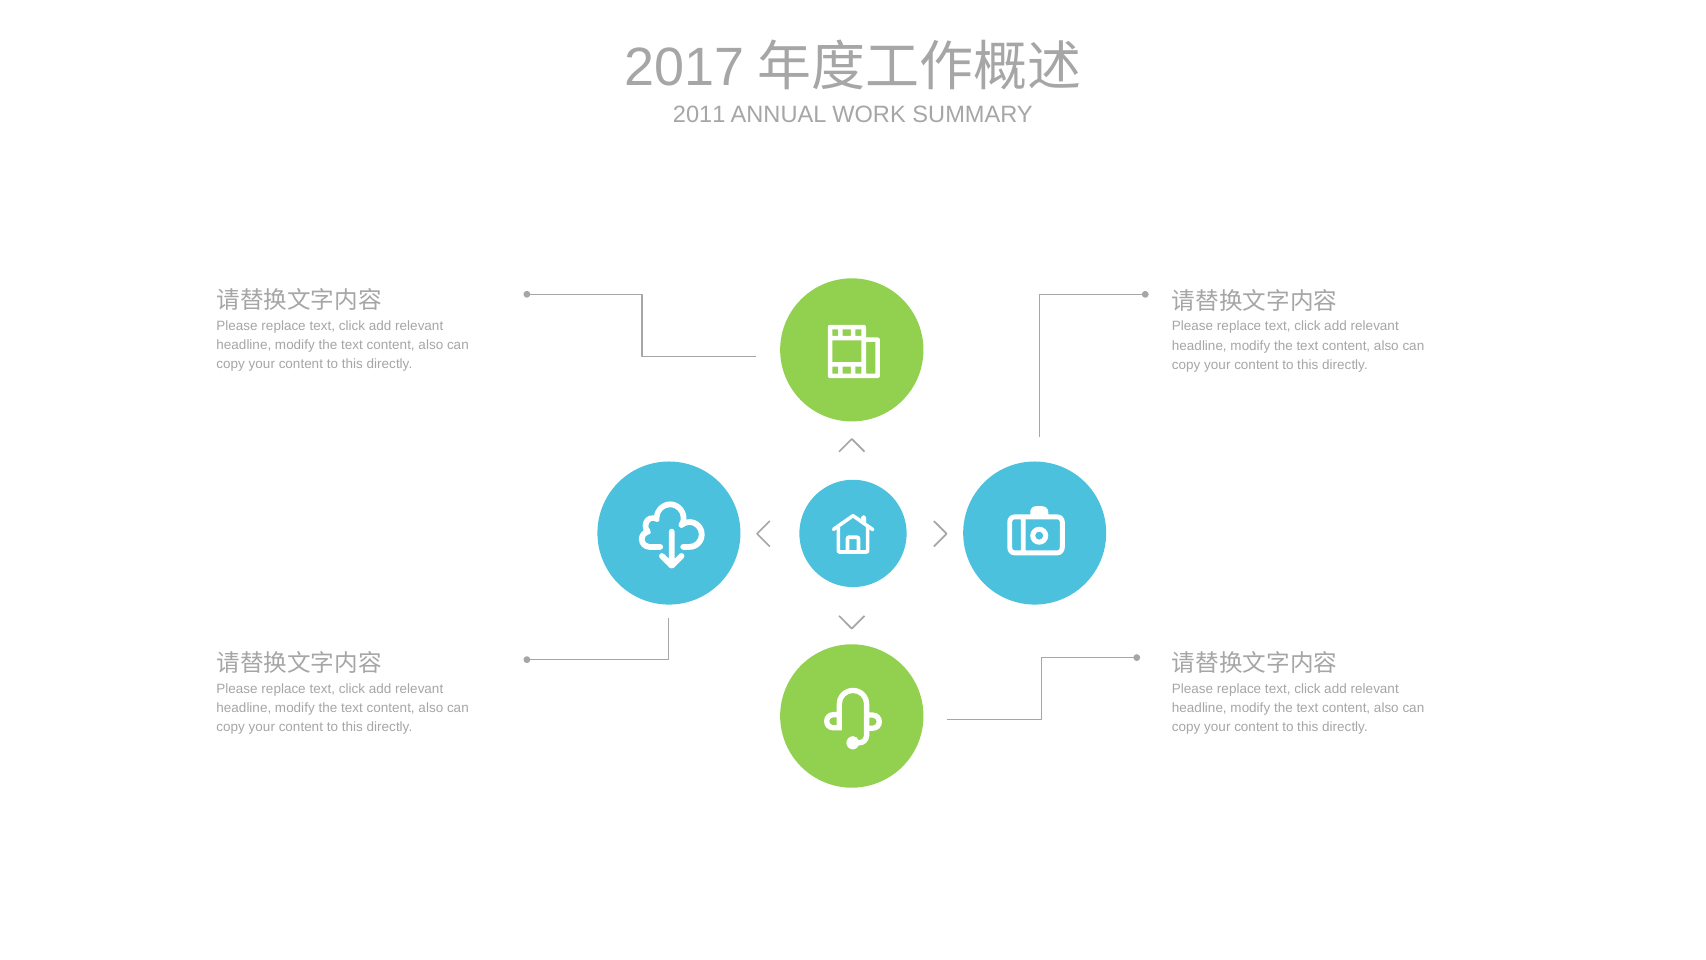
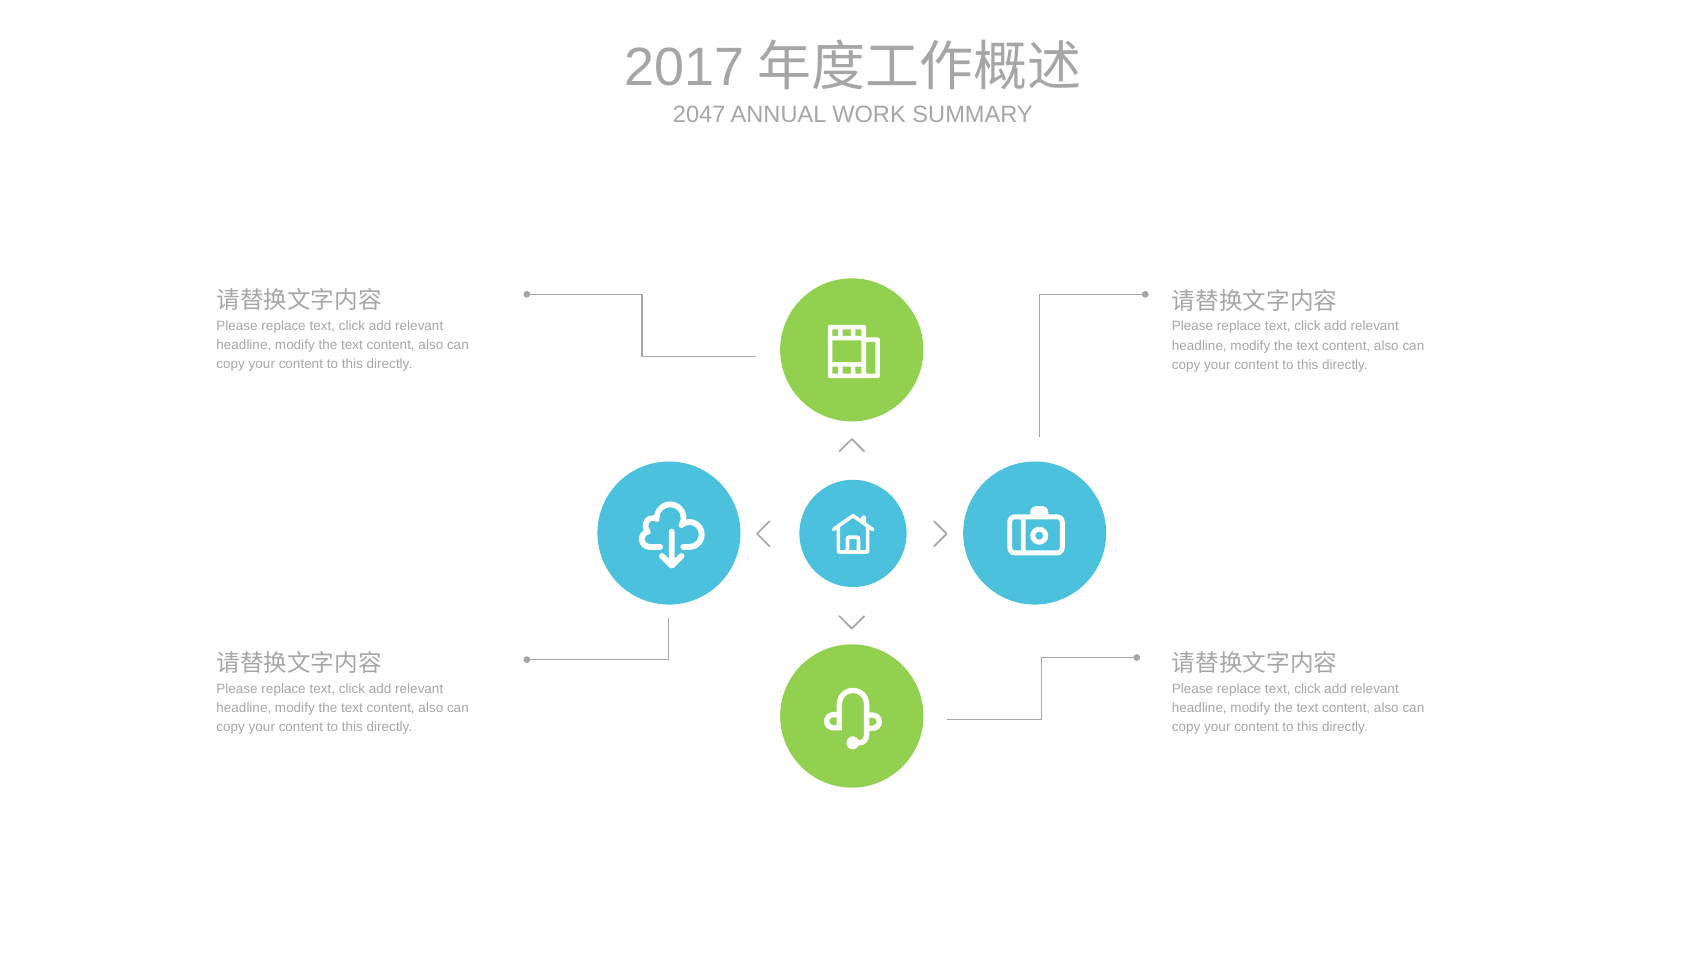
2011: 2011 -> 2047
